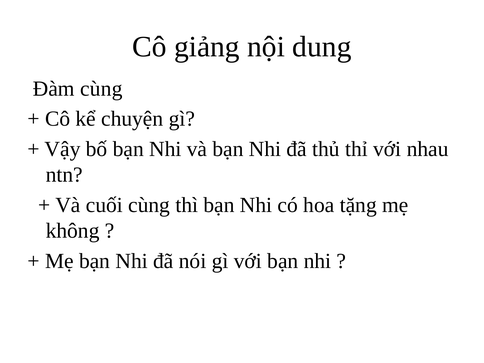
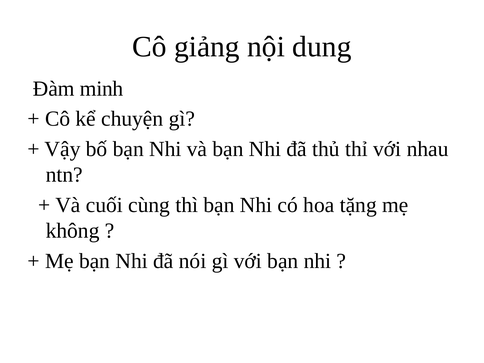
Đàm cùng: cùng -> minh
